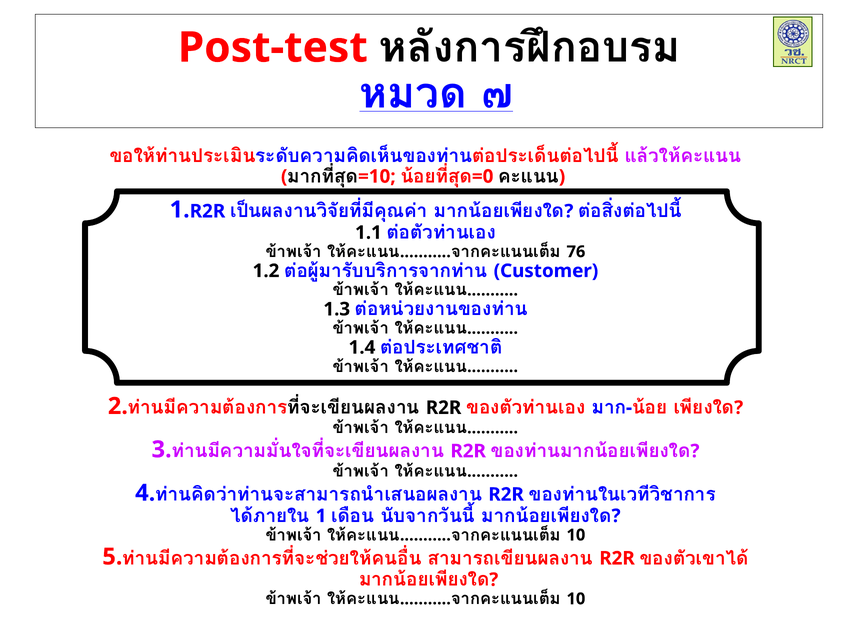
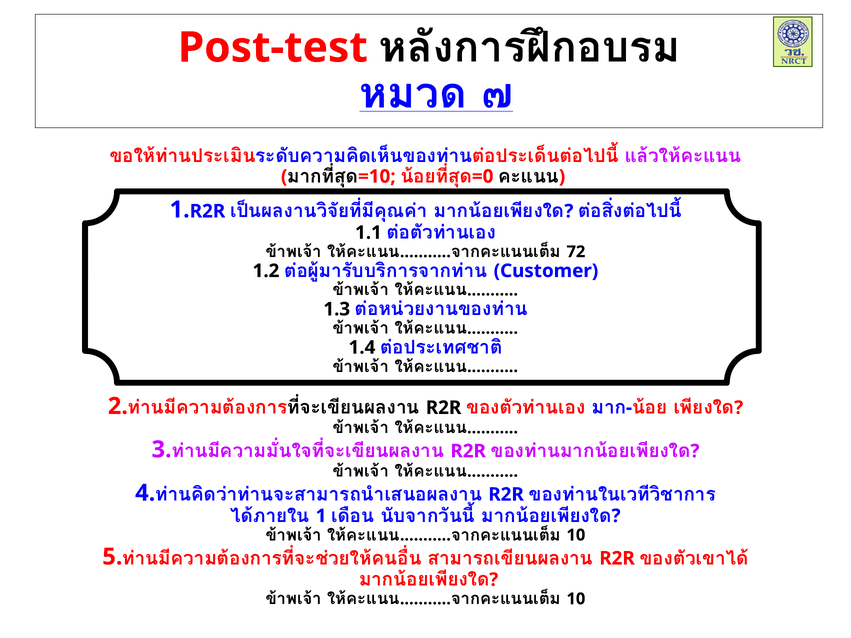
76: 76 -> 72
